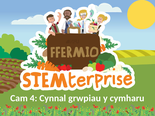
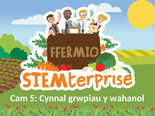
4: 4 -> 5
cymharu: cymharu -> wahanol
